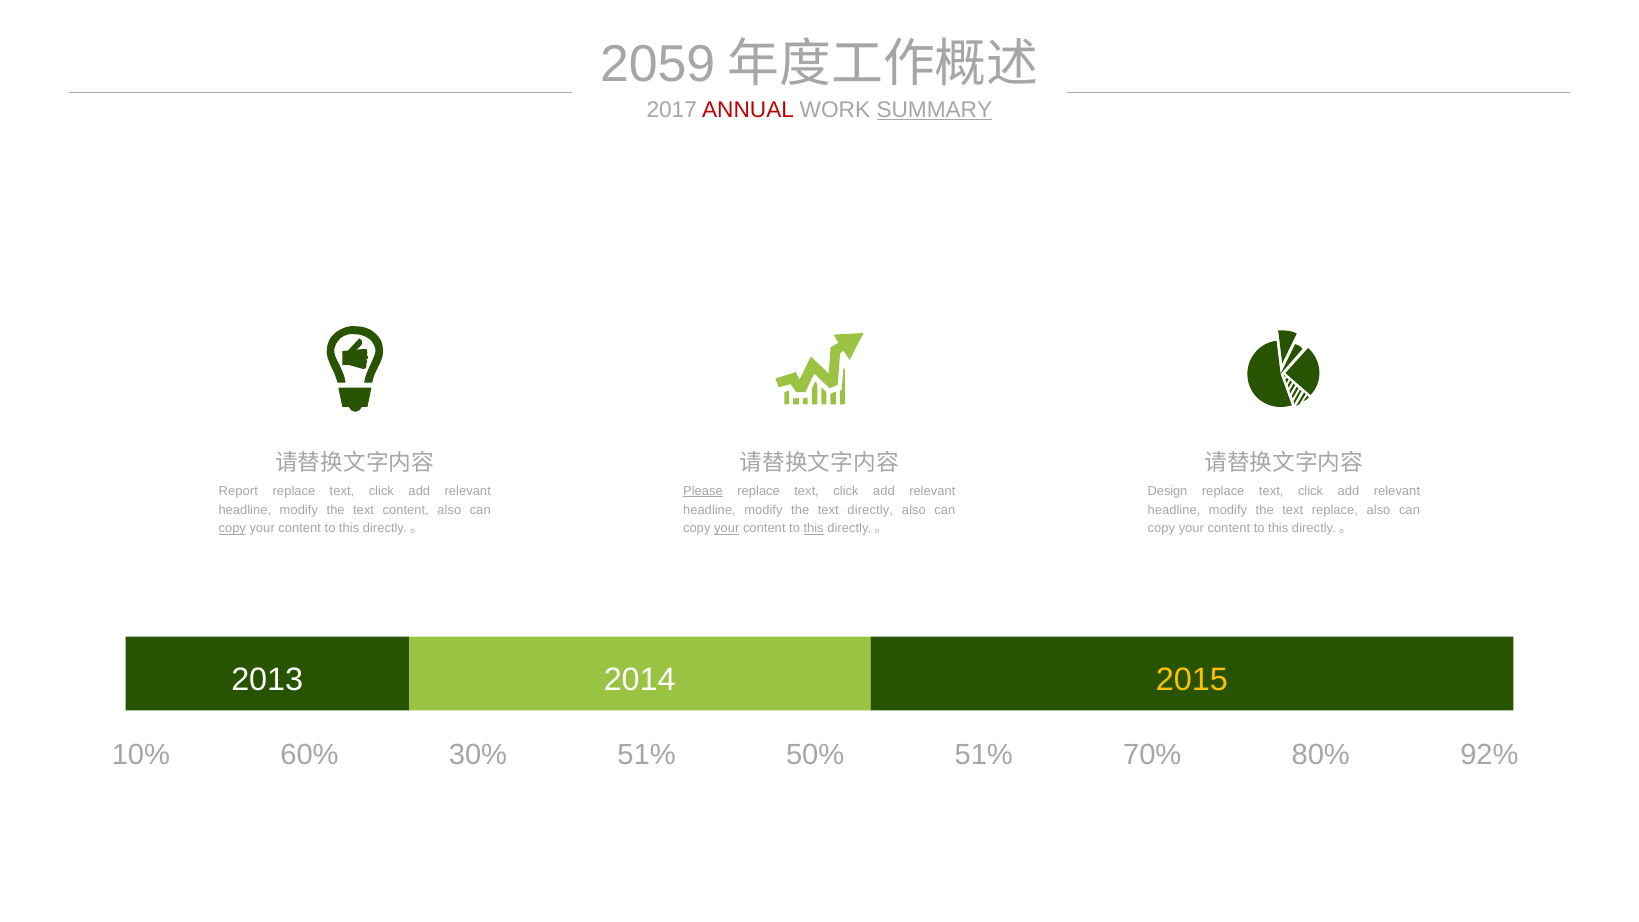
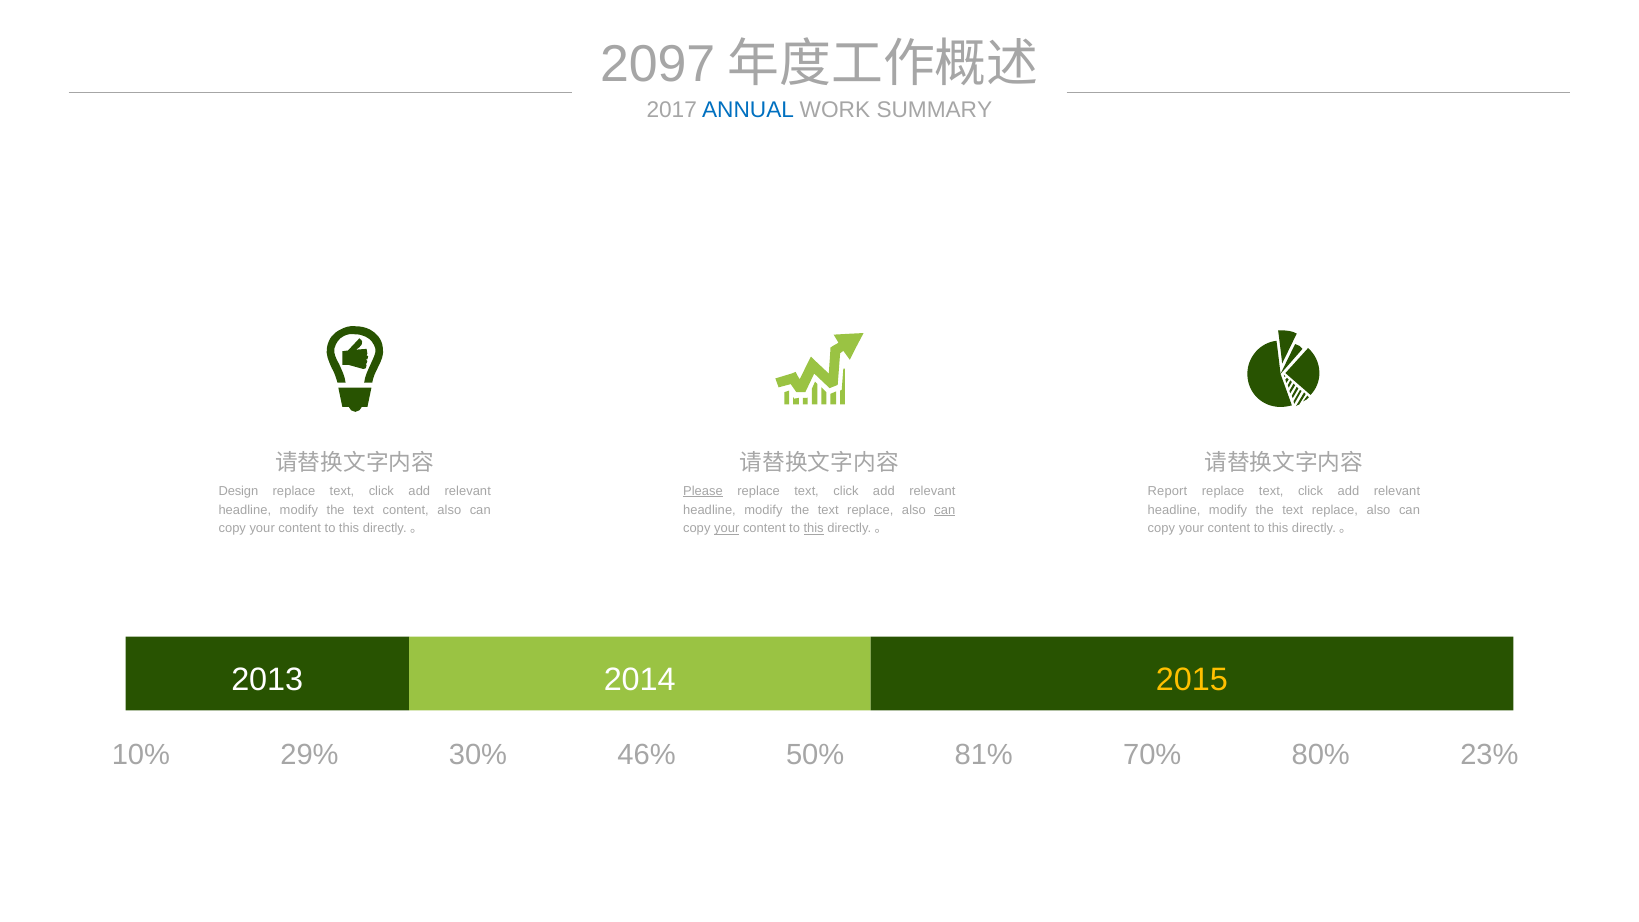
2059: 2059 -> 2097
ANNUAL colour: red -> blue
SUMMARY underline: present -> none
Report: Report -> Design
Design: Design -> Report
directly at (870, 510): directly -> replace
can at (945, 510) underline: none -> present
copy at (232, 528) underline: present -> none
60%: 60% -> 29%
30% 51%: 51% -> 46%
50% 51%: 51% -> 81%
92%: 92% -> 23%
